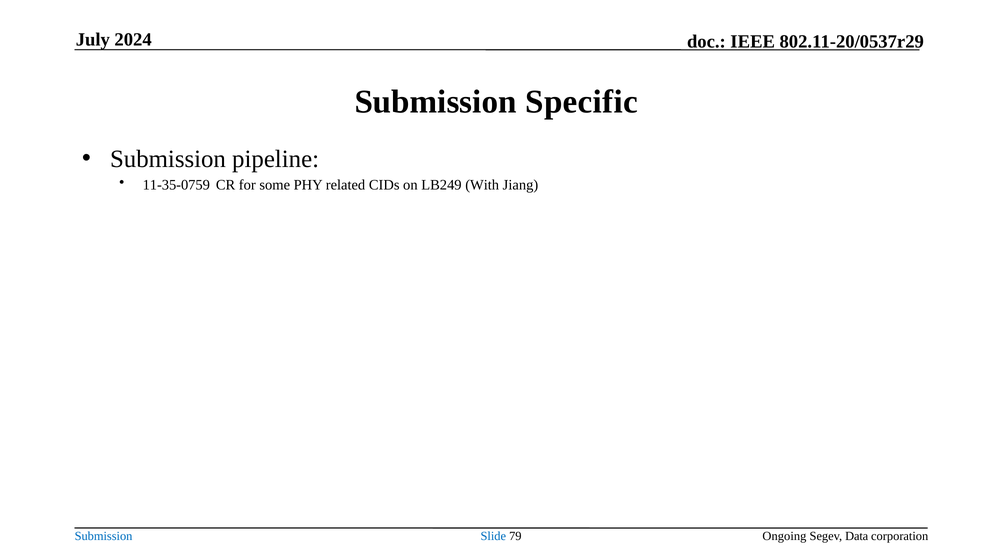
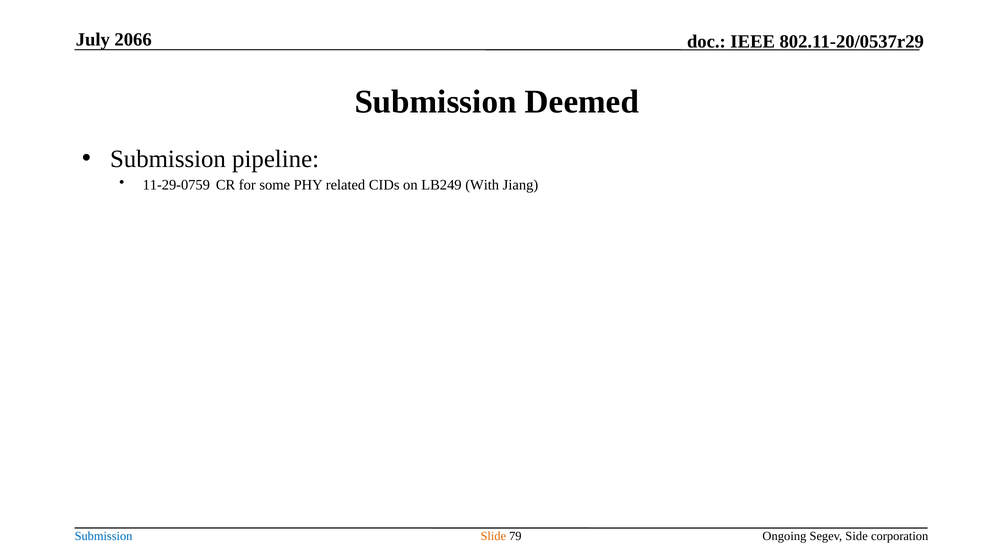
2024: 2024 -> 2066
Specific: Specific -> Deemed
11-35-0759: 11-35-0759 -> 11-29-0759
Slide colour: blue -> orange
Data: Data -> Side
